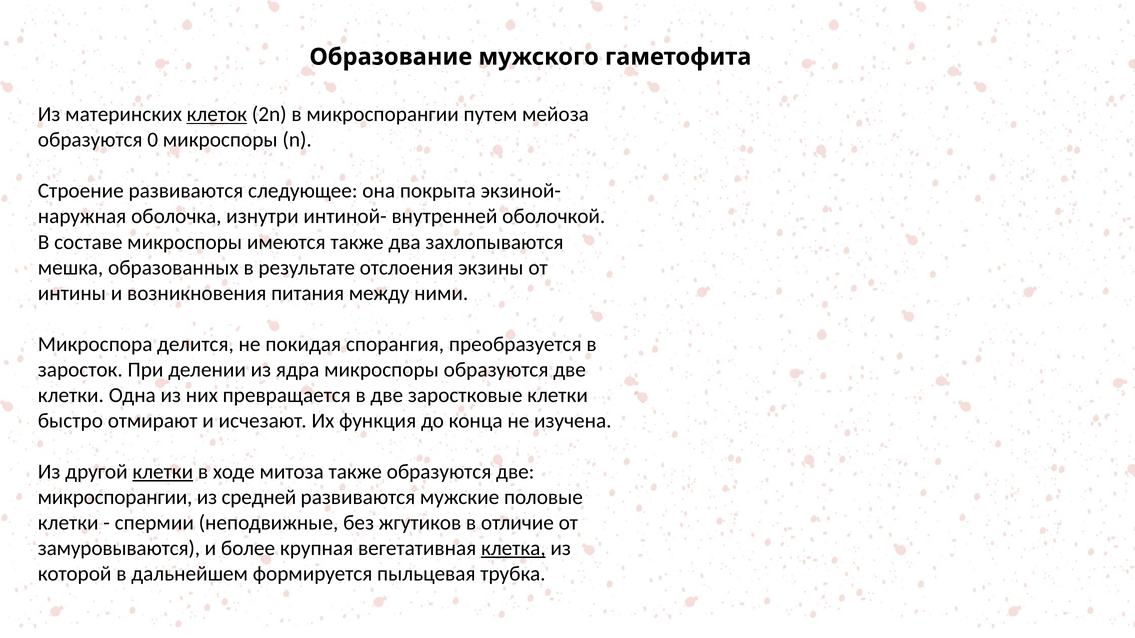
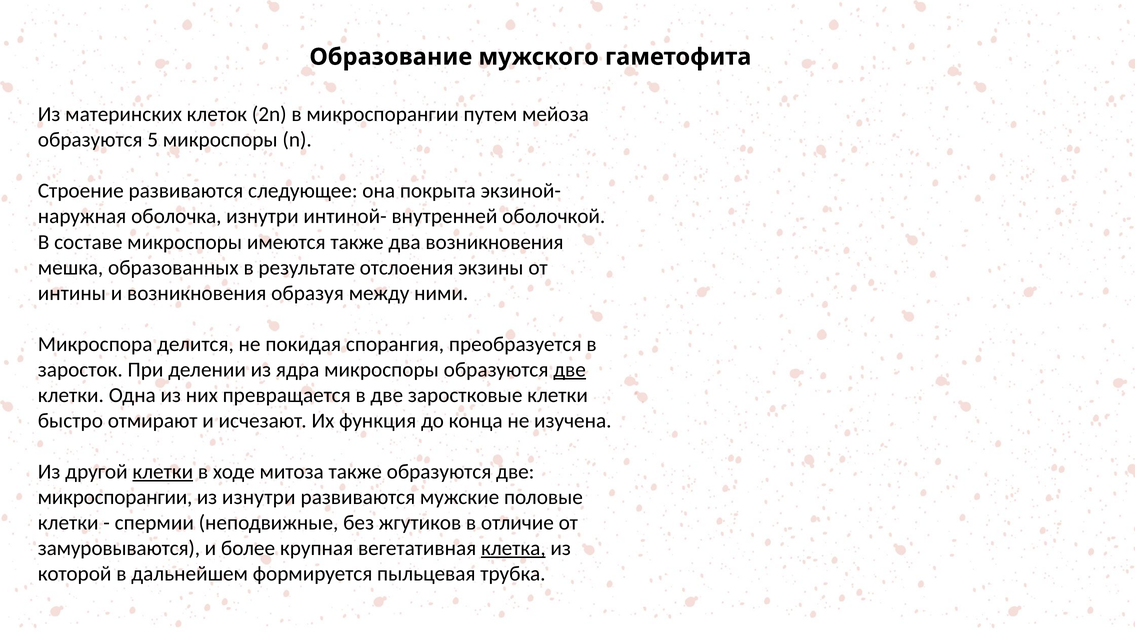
клеток underline: present -> none
0: 0 -> 5
два захлопываются: захлопываются -> возникновения
питания: питания -> образуя
две at (570, 370) underline: none -> present
из средней: средней -> изнутри
